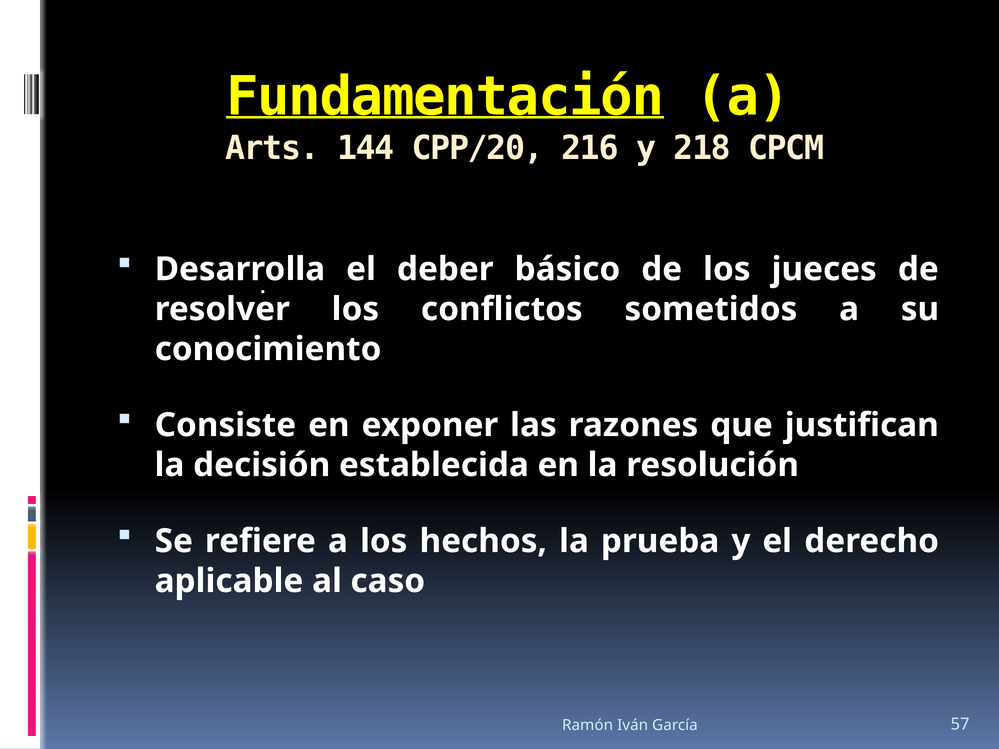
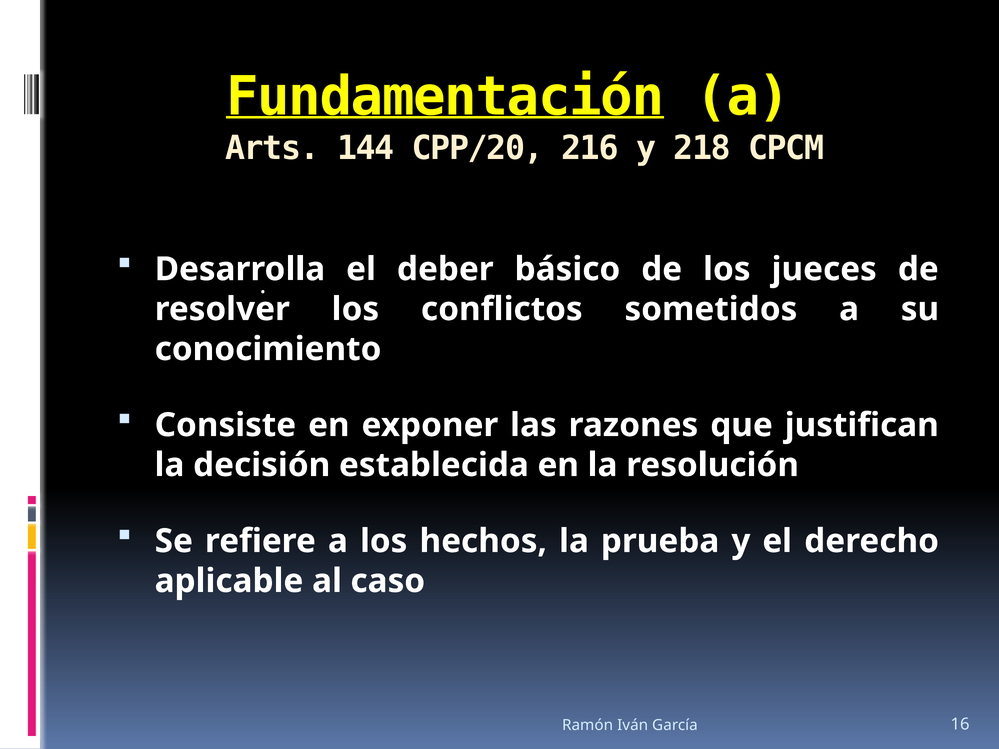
57: 57 -> 16
